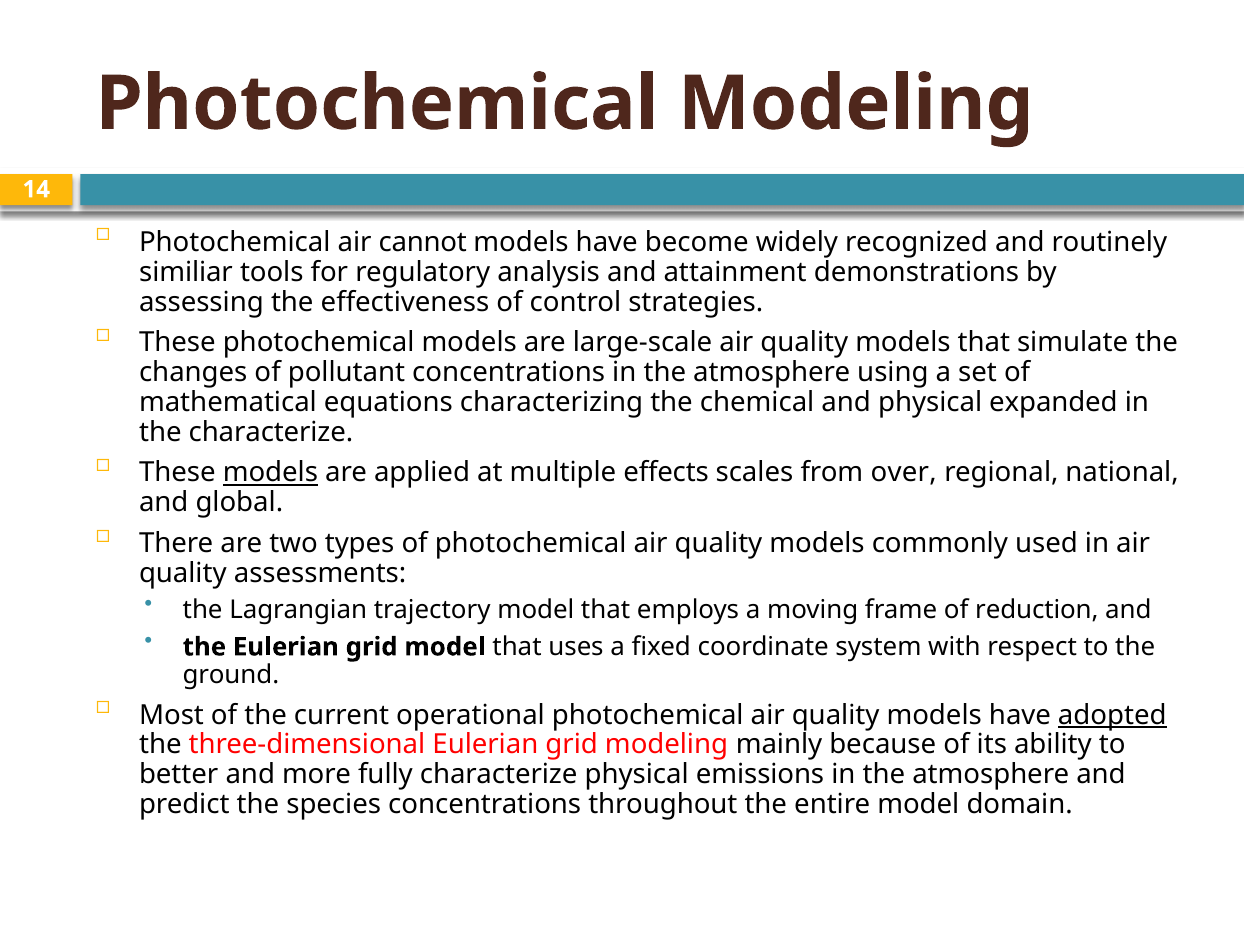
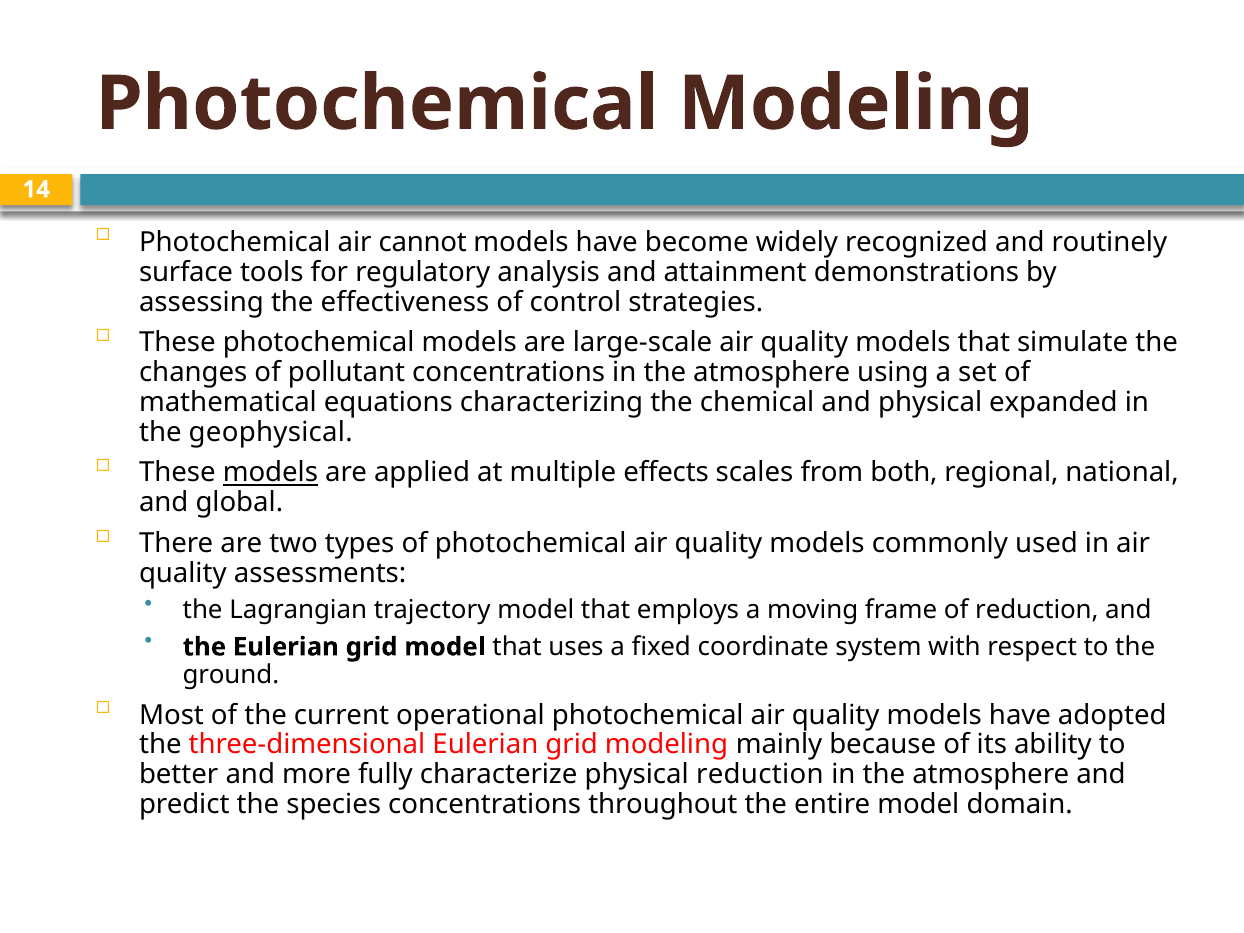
similiar: similiar -> surface
the characterize: characterize -> geophysical
over: over -> both
adopted underline: present -> none
physical emissions: emissions -> reduction
